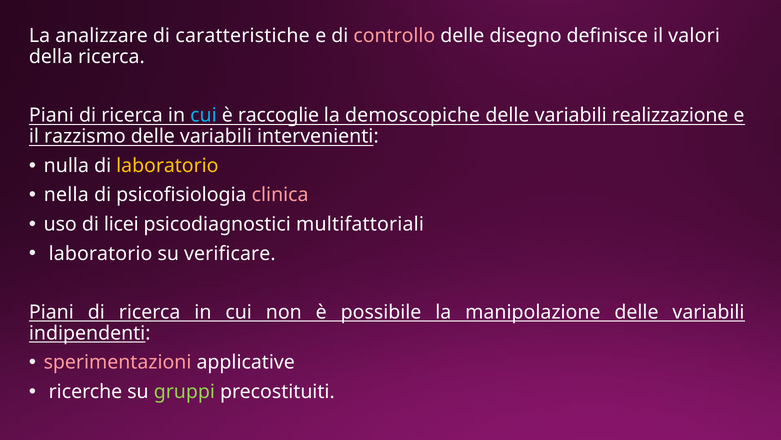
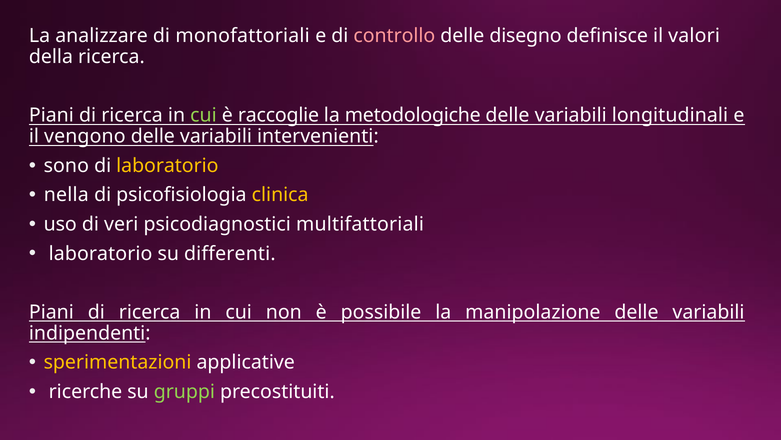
caratteristiche: caratteristiche -> monofattoriali
cui at (203, 115) colour: light blue -> light green
demoscopiche: demoscopiche -> metodologiche
realizzazione: realizzazione -> longitudinali
razzismo: razzismo -> vengono
nulla: nulla -> sono
clinica colour: pink -> yellow
licei: licei -> veri
verificare: verificare -> differenti
sperimentazioni colour: pink -> yellow
